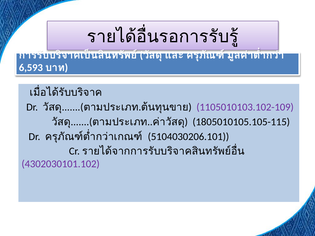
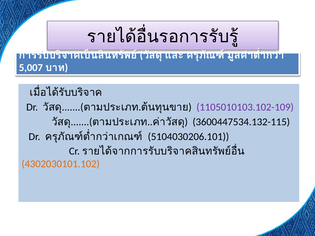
6,593: 6,593 -> 5,007
1805010105.105-115: 1805010105.105-115 -> 3600447534.132-115
4302030101.102 colour: purple -> orange
